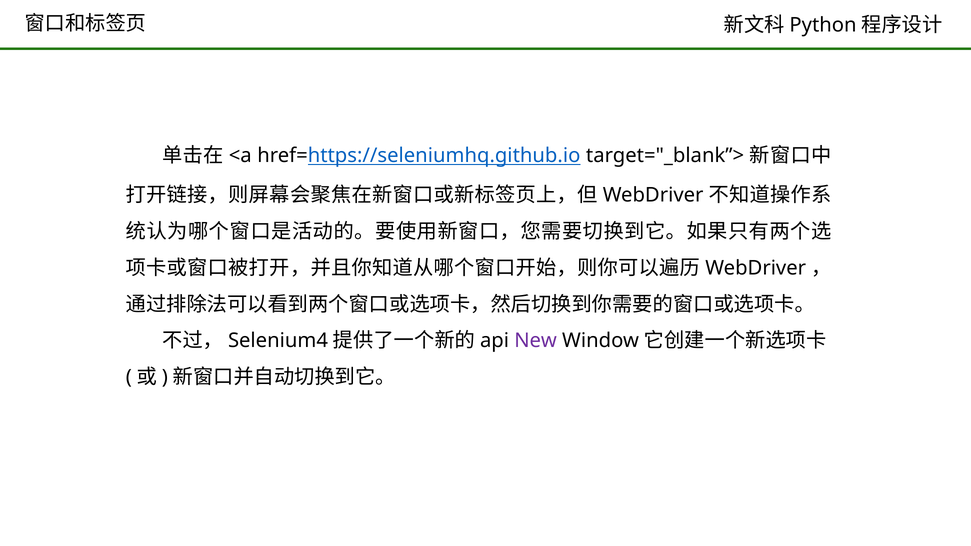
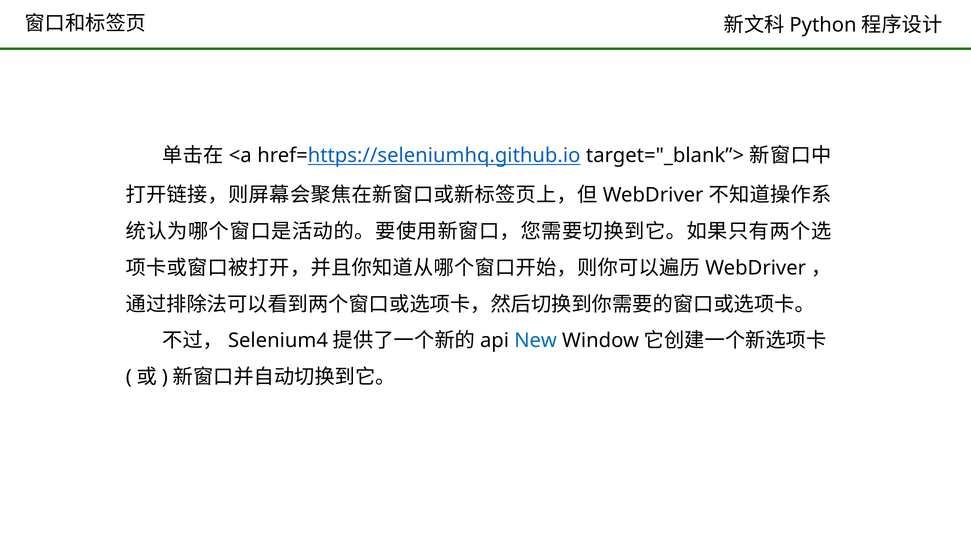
New colour: purple -> blue
